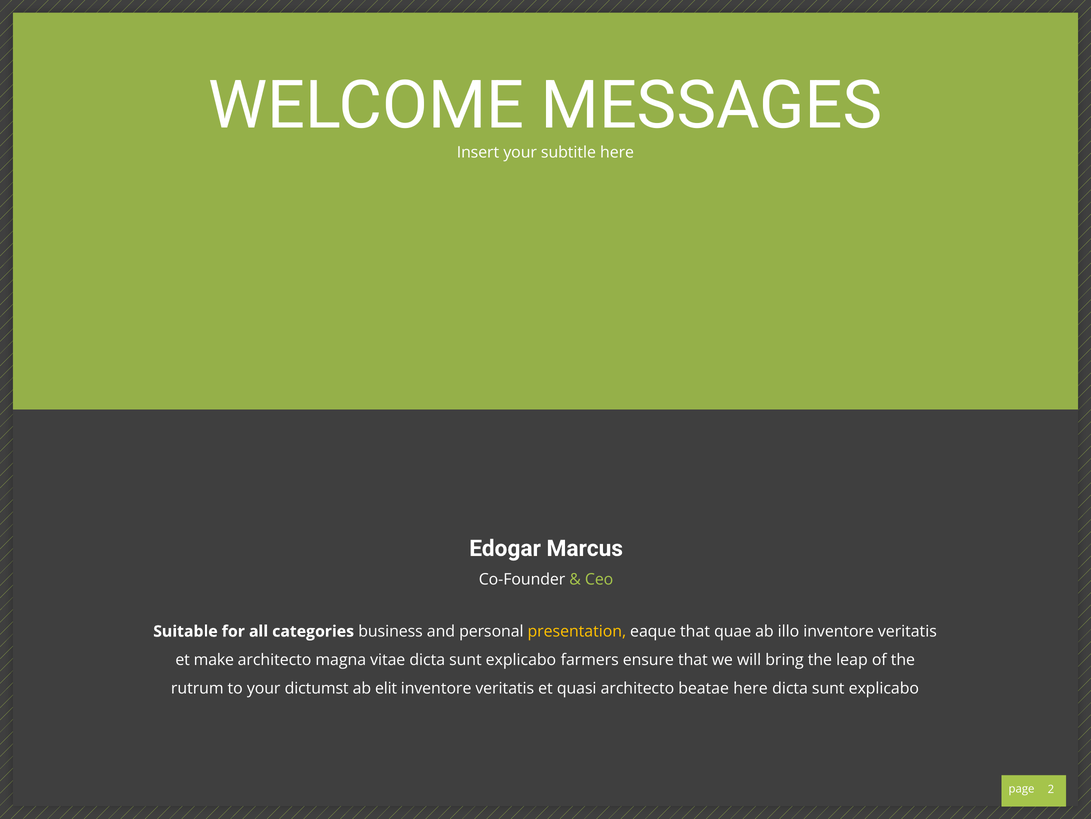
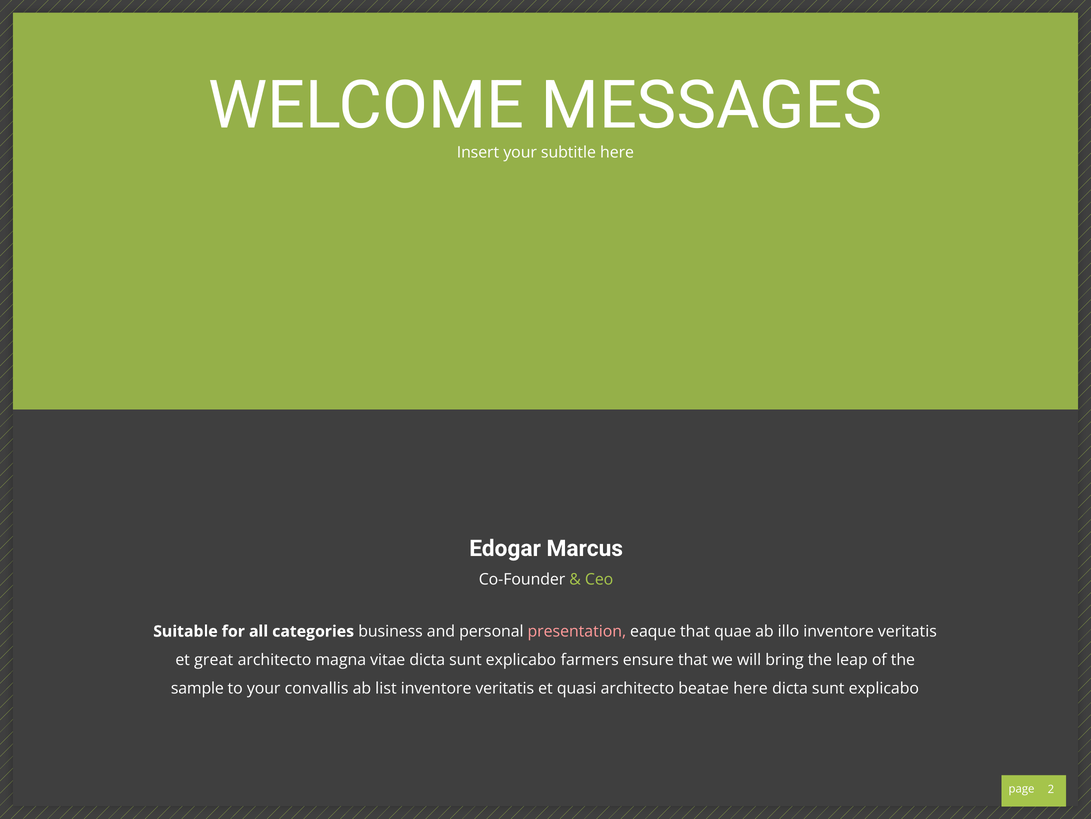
presentation colour: yellow -> pink
make: make -> great
rutrum: rutrum -> sample
dictumst: dictumst -> convallis
elit: elit -> list
